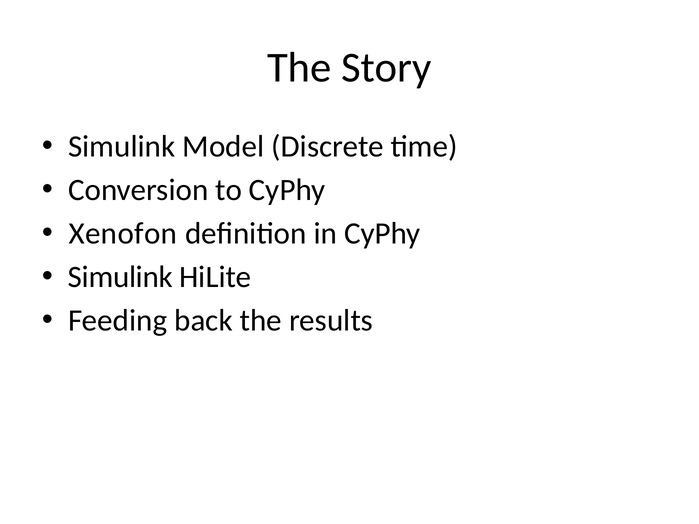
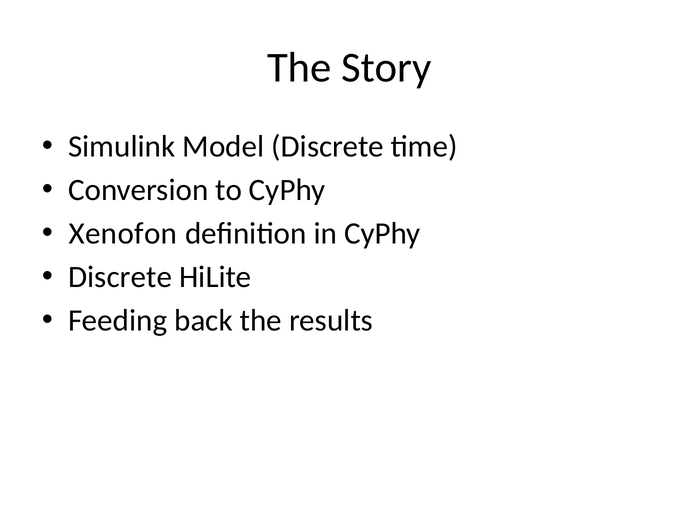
Simulink at (120, 277): Simulink -> Discrete
